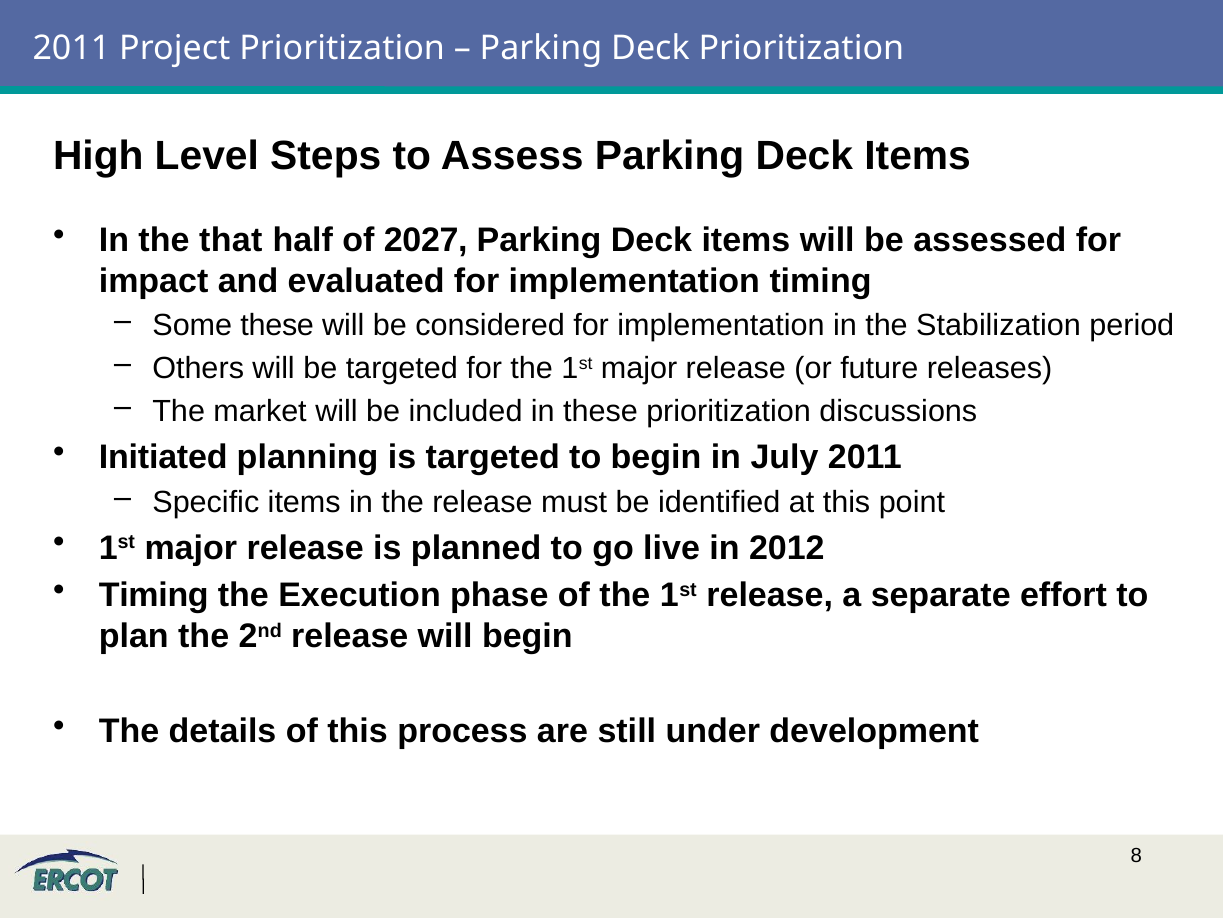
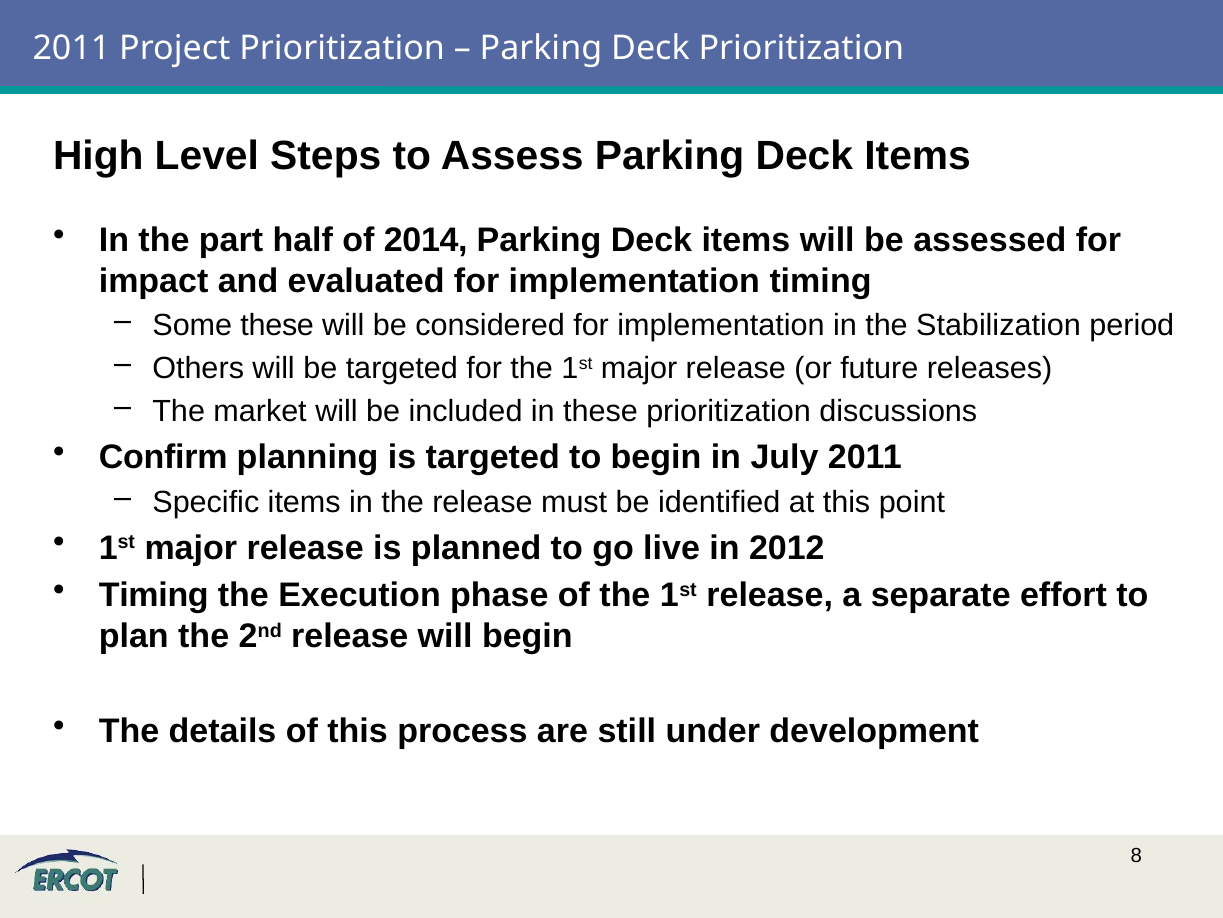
that: that -> part
2027: 2027 -> 2014
Initiated: Initiated -> Confirm
